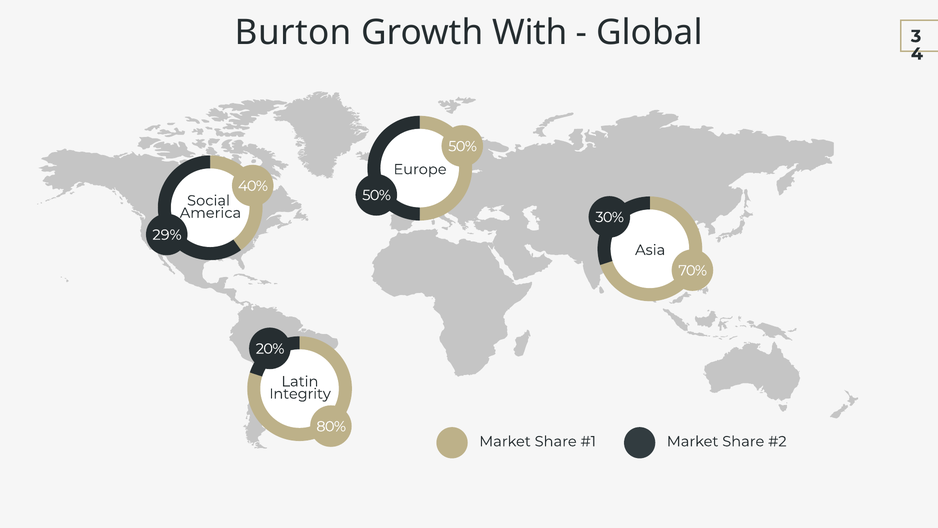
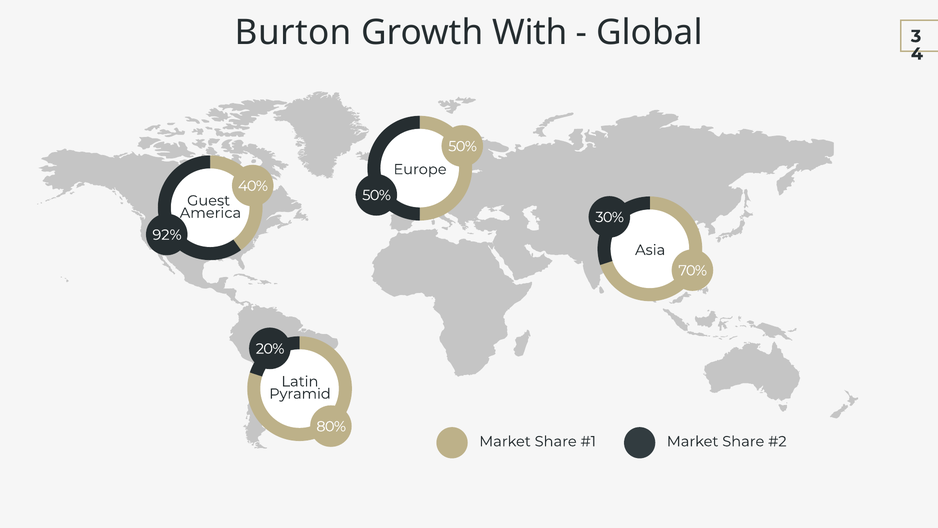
Social: Social -> Guest
29%: 29% -> 92%
Integrity: Integrity -> Pyramid
